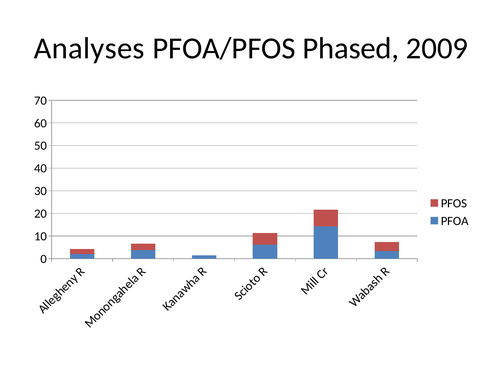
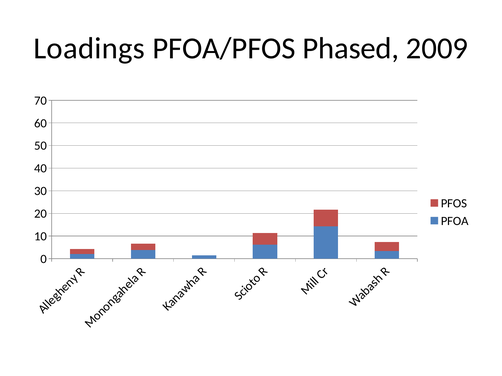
Analyses: Analyses -> Loadings
